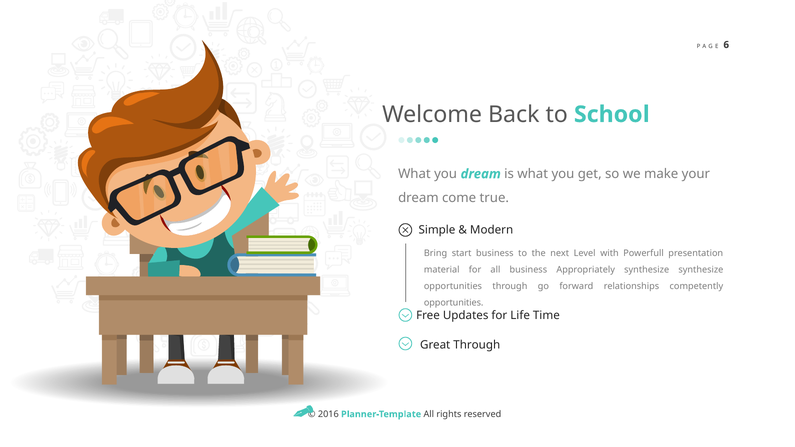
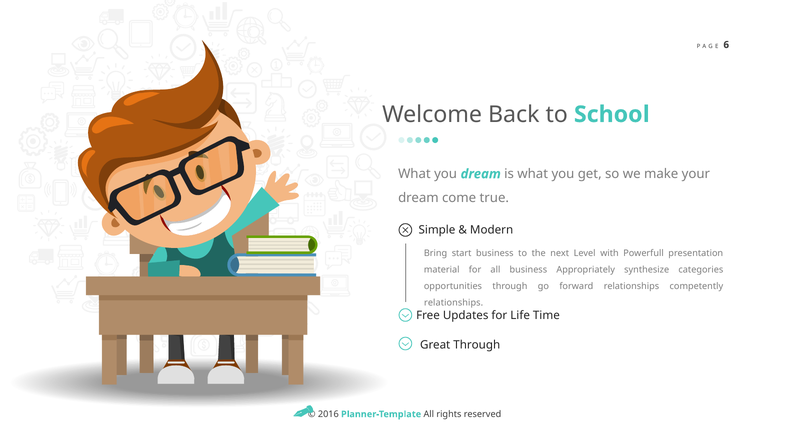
synthesize synthesize: synthesize -> categories
opportunities at (454, 303): opportunities -> relationships
